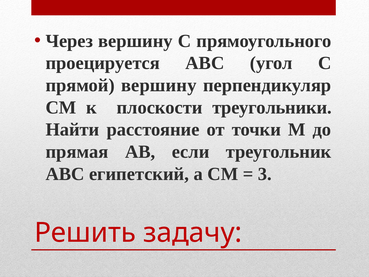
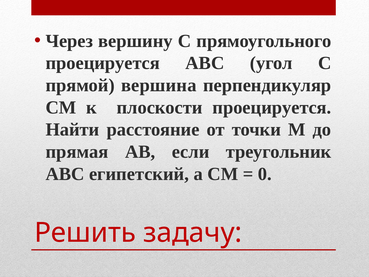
прямой вершину: вершину -> вершина
плоскости треугольники: треугольники -> проецируется
3: 3 -> 0
